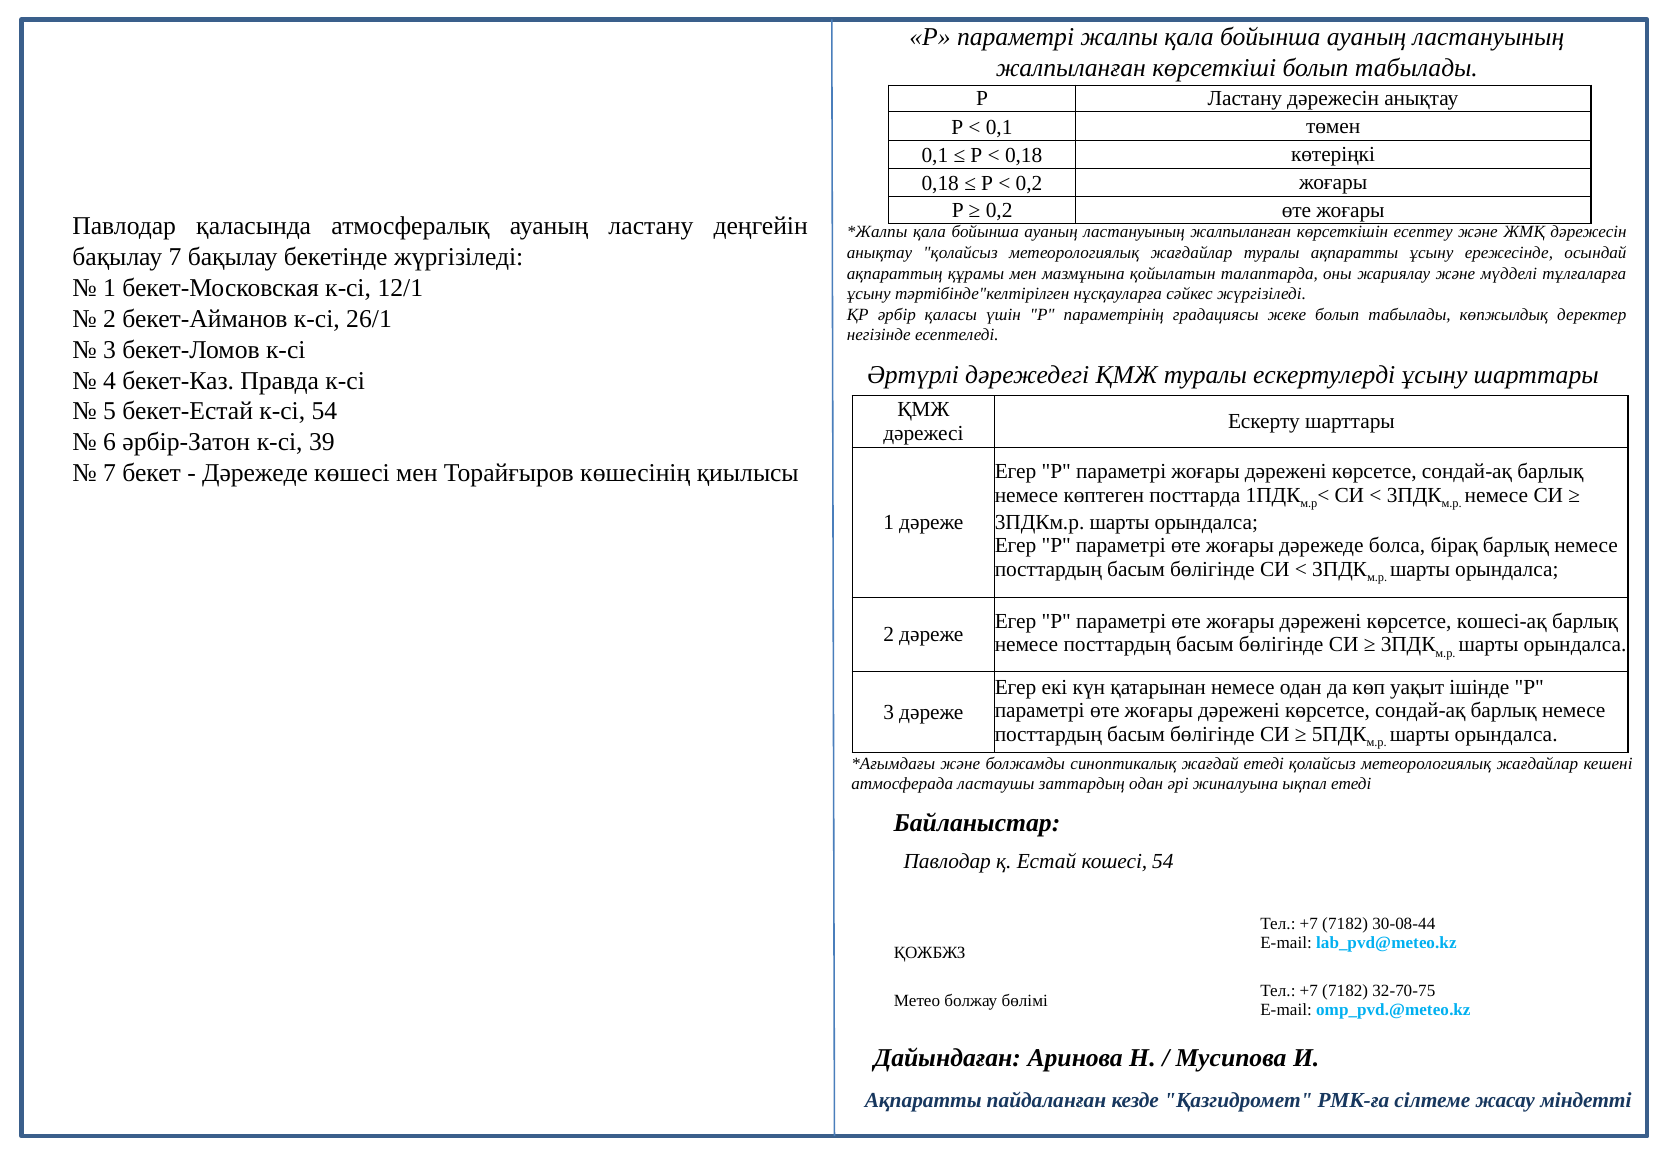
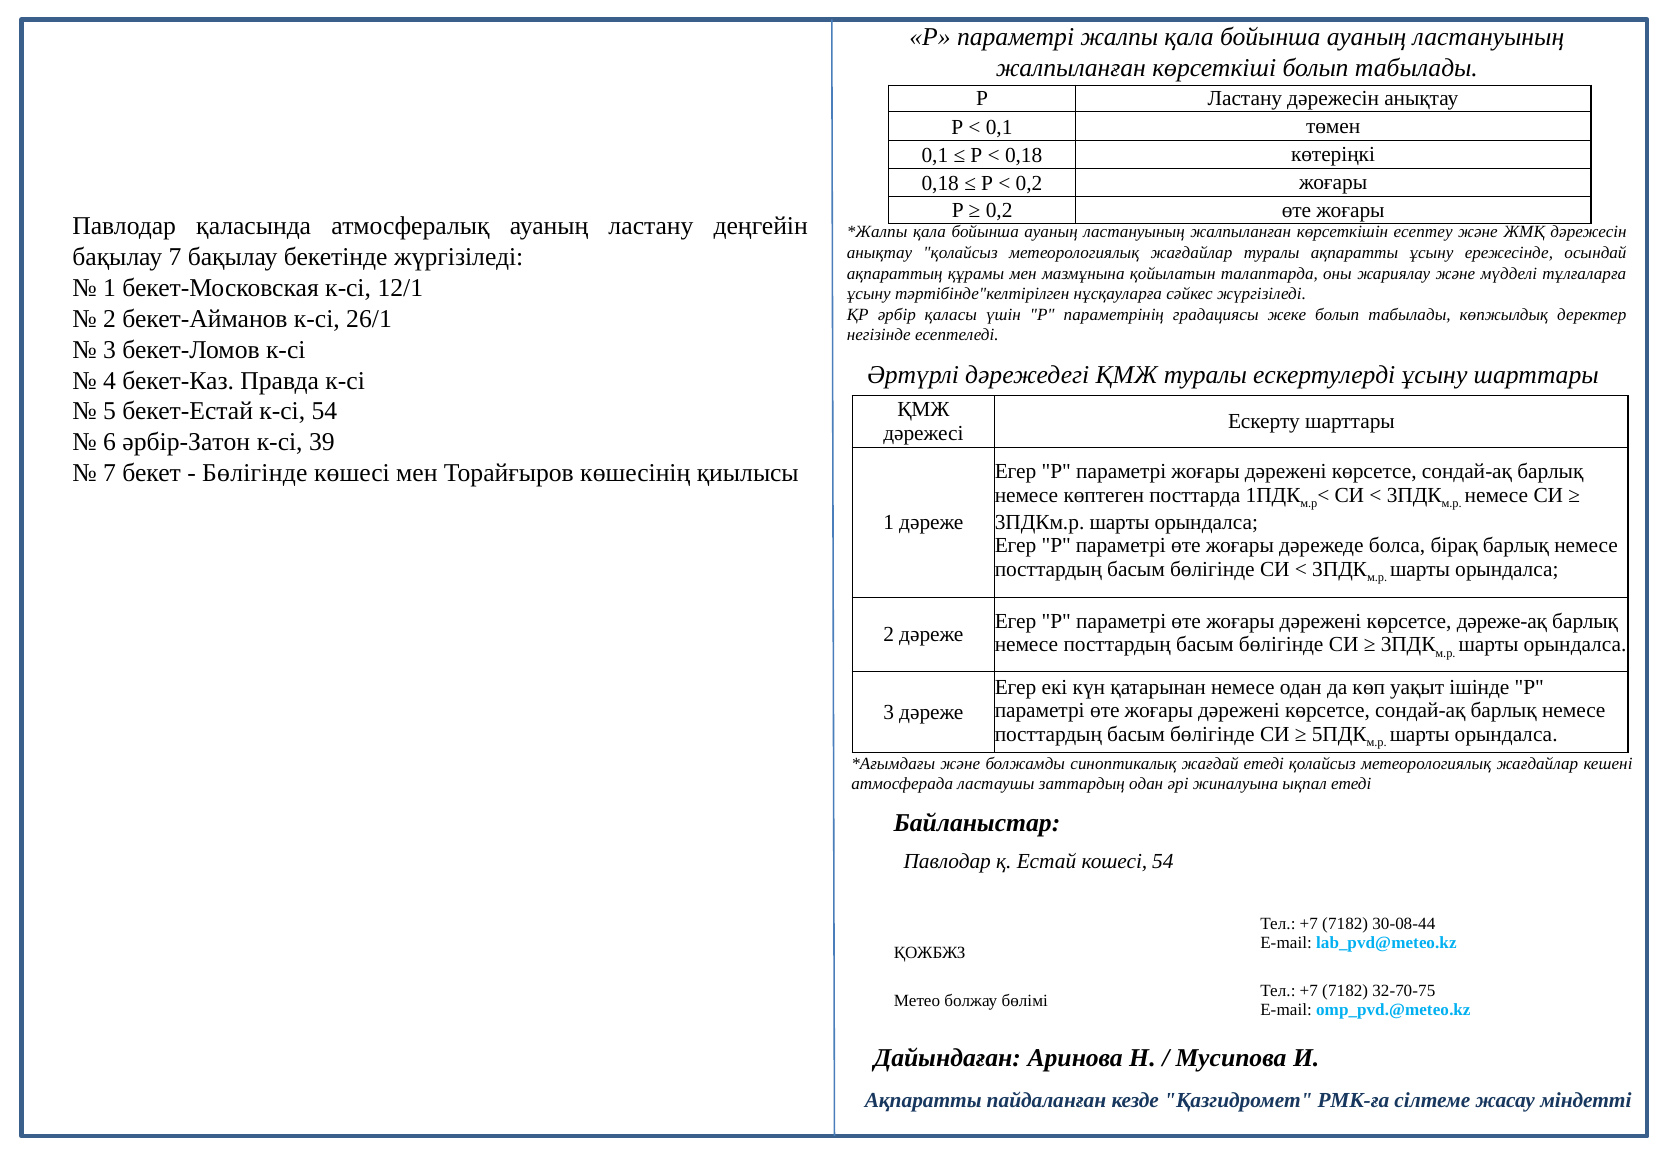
Дәрежеде at (255, 473): Дәрежеде -> Бөлігінде
кошесi-ақ: кошесi-ақ -> дәреже-ақ
